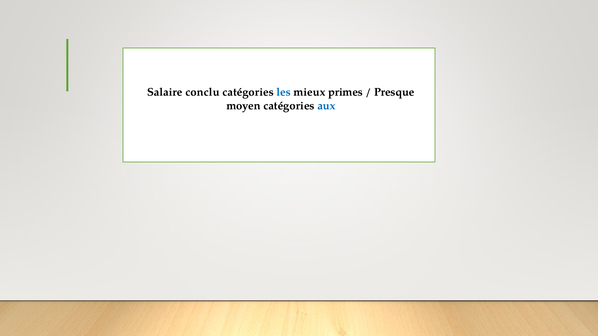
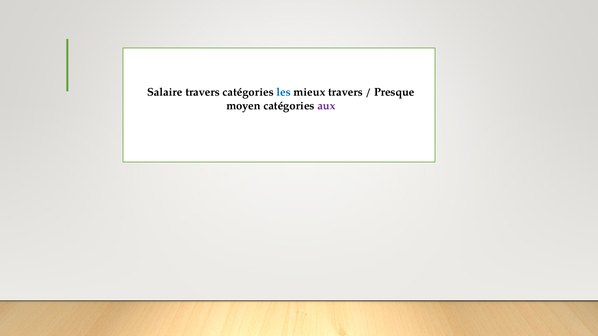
Salaire conclu: conclu -> travers
mieux primes: primes -> travers
aux colour: blue -> purple
